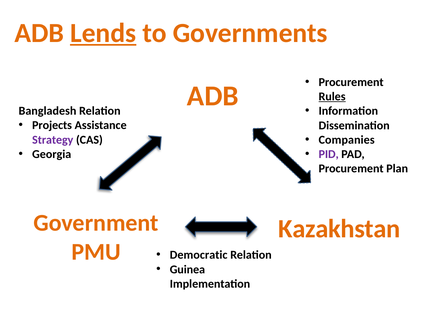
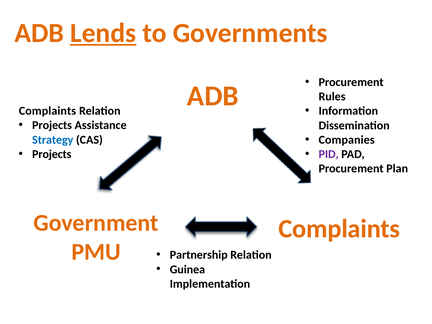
Rules underline: present -> none
Bangladesh at (48, 111): Bangladesh -> Complaints
Strategy colour: purple -> blue
Georgia at (52, 154): Georgia -> Projects
Kazakhstan at (339, 229): Kazakhstan -> Complaints
Democratic: Democratic -> Partnership
